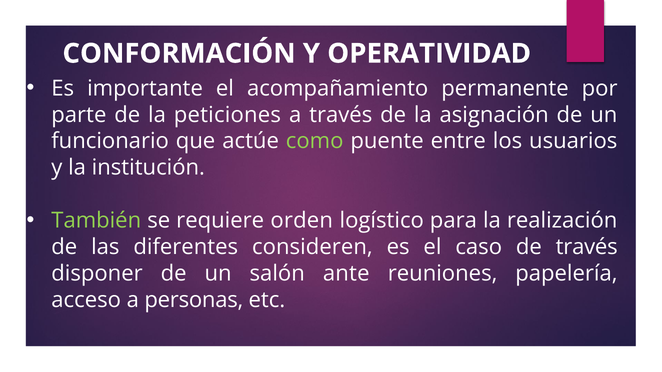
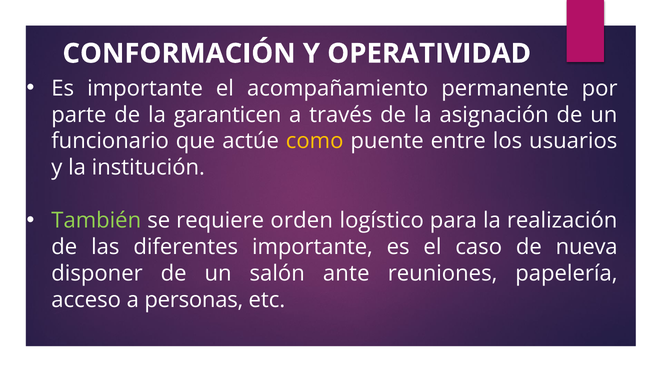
peticiones: peticiones -> garanticen
como colour: light green -> yellow
diferentes consideren: consideren -> importante
de través: través -> nueva
